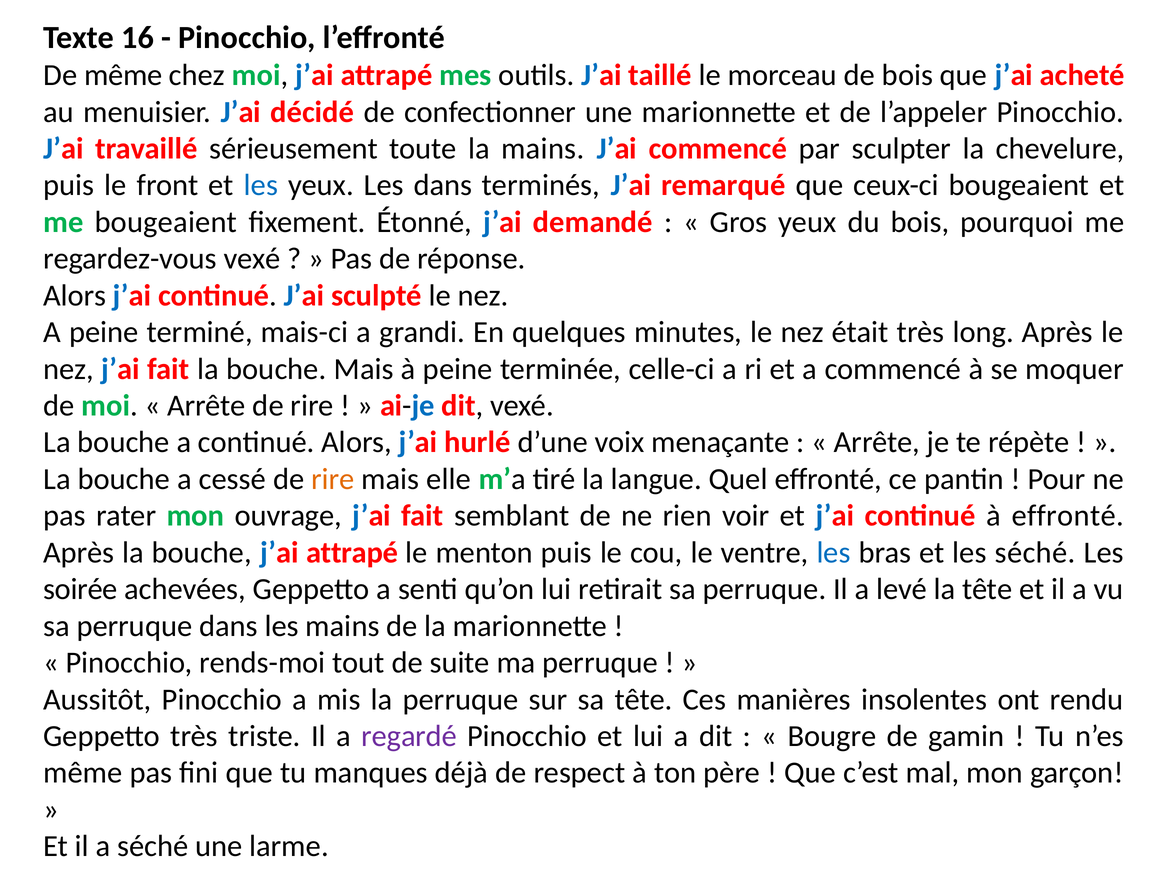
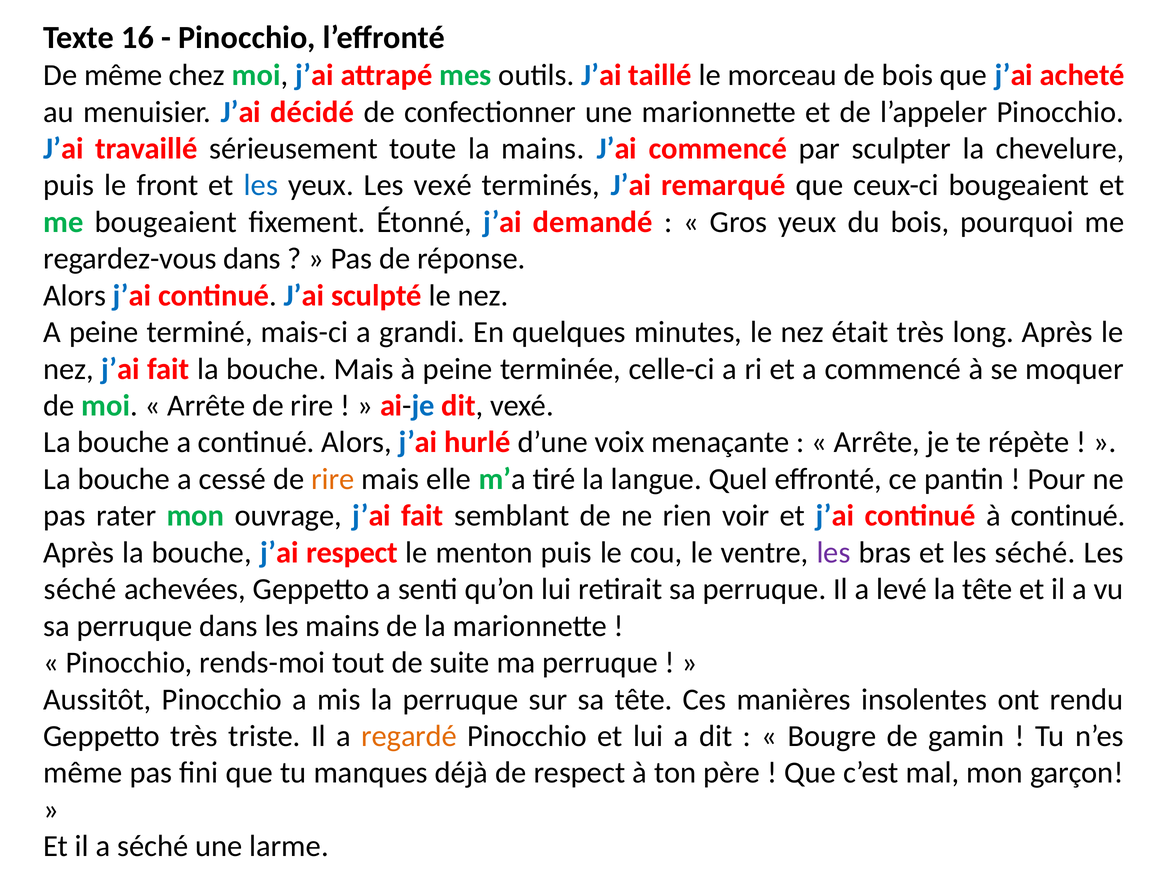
Les dans: dans -> vexé
regardez-vous vexé: vexé -> dans
à effronté: effronté -> continué
bouche j’ai attrapé: attrapé -> respect
les at (834, 552) colour: blue -> purple
soirée at (80, 589): soirée -> séché
regardé colour: purple -> orange
